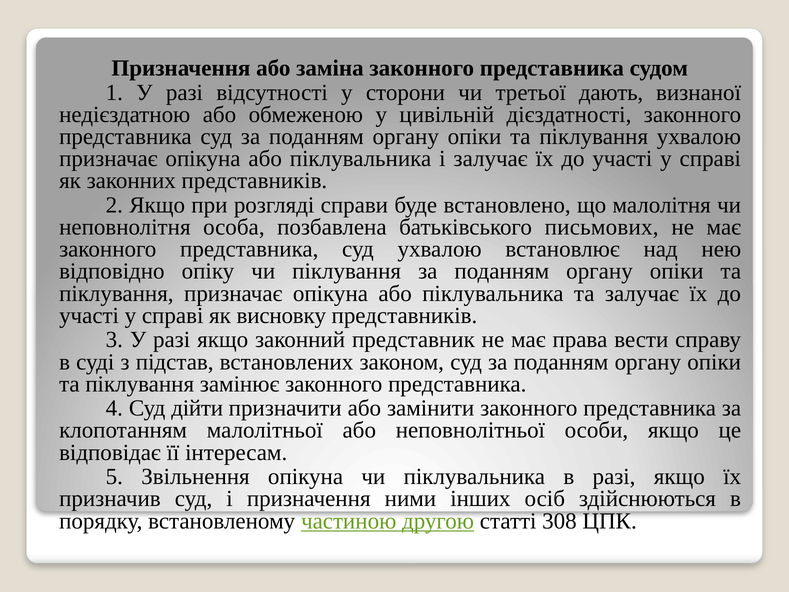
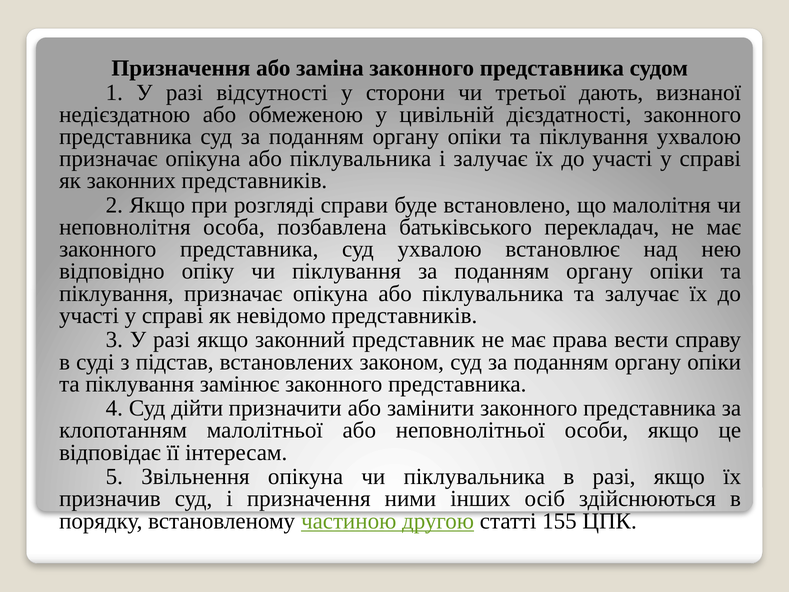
письмових: письмових -> перекладач
висновку: висновку -> невідомо
308: 308 -> 155
